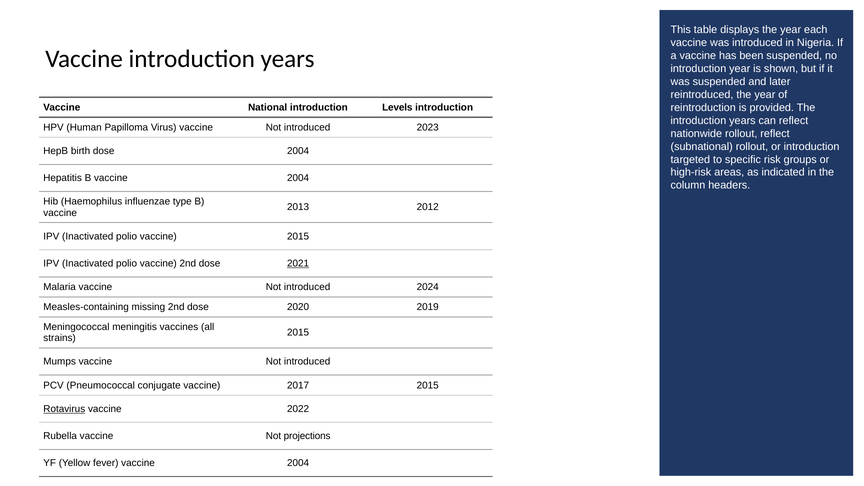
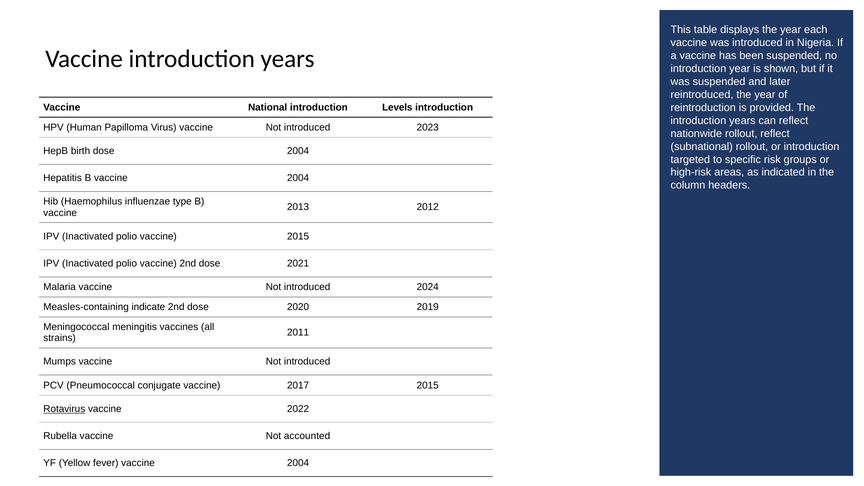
2021 underline: present -> none
missing: missing -> indicate
2015 at (298, 333): 2015 -> 2011
projections: projections -> accounted
